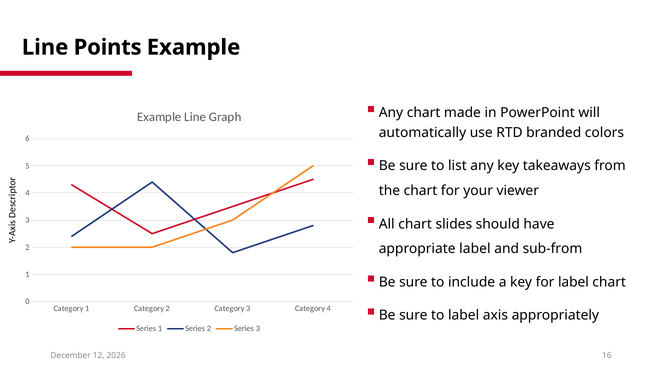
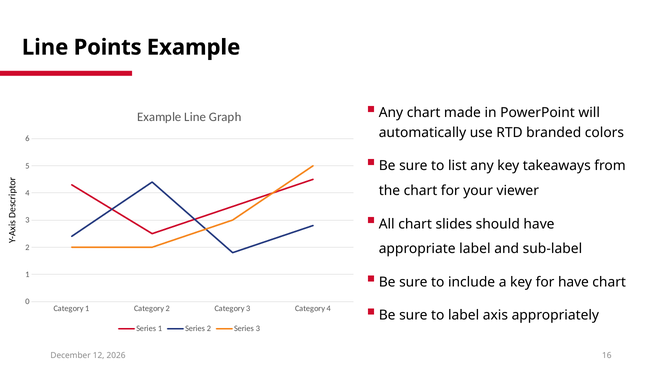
sub-from: sub-from -> sub-label
for label: label -> have
